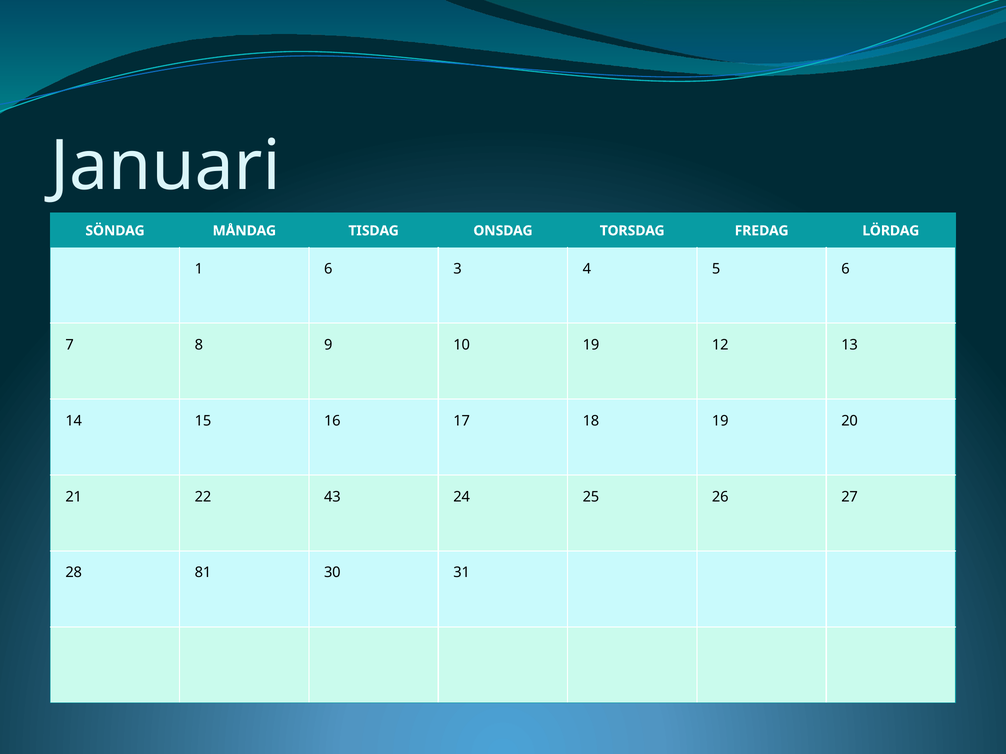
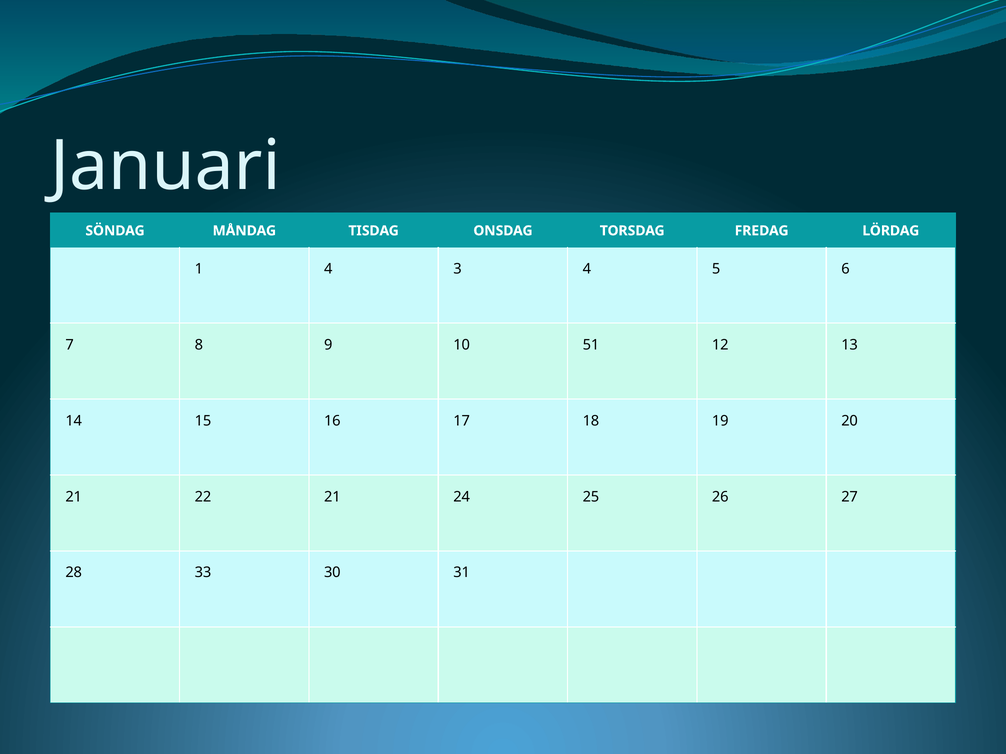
1 6: 6 -> 4
10 19: 19 -> 51
22 43: 43 -> 21
81: 81 -> 33
